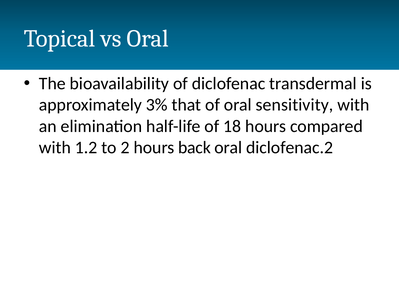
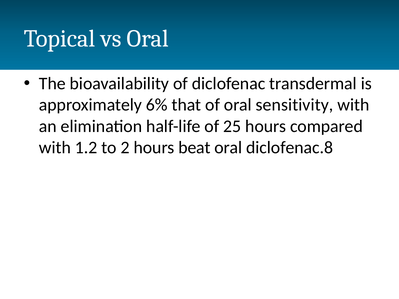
3%: 3% -> 6%
18: 18 -> 25
back: back -> beat
diclofenac.2: diclofenac.2 -> diclofenac.8
